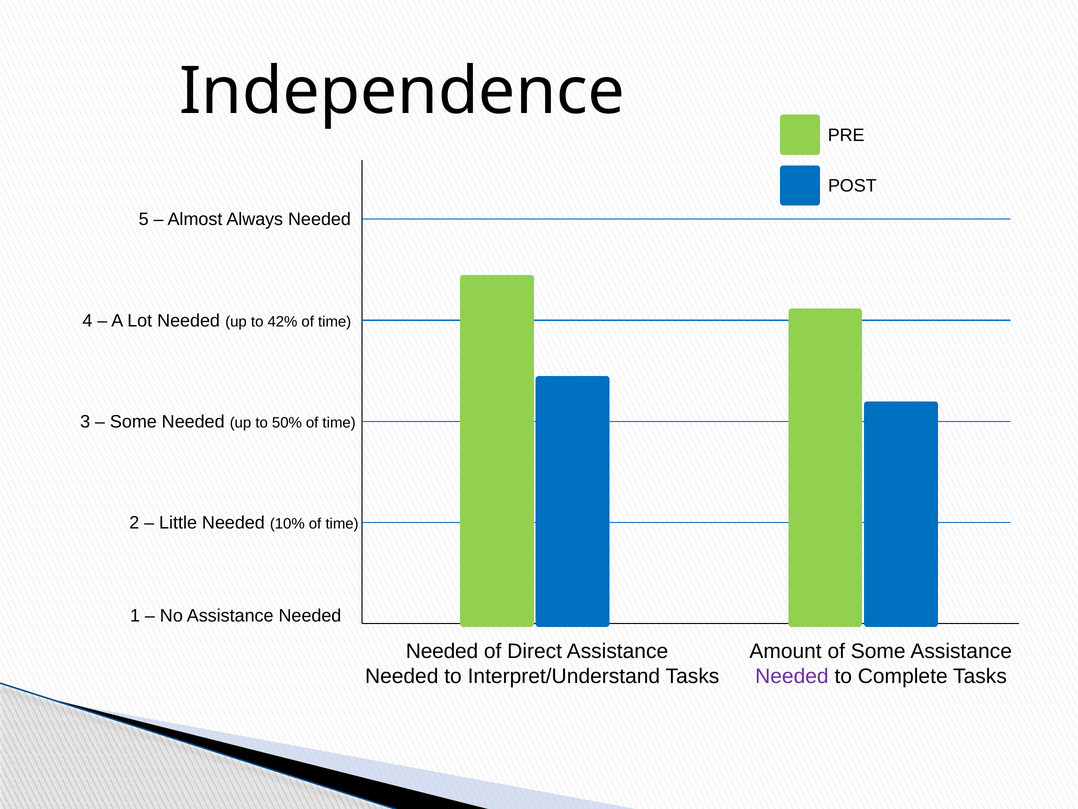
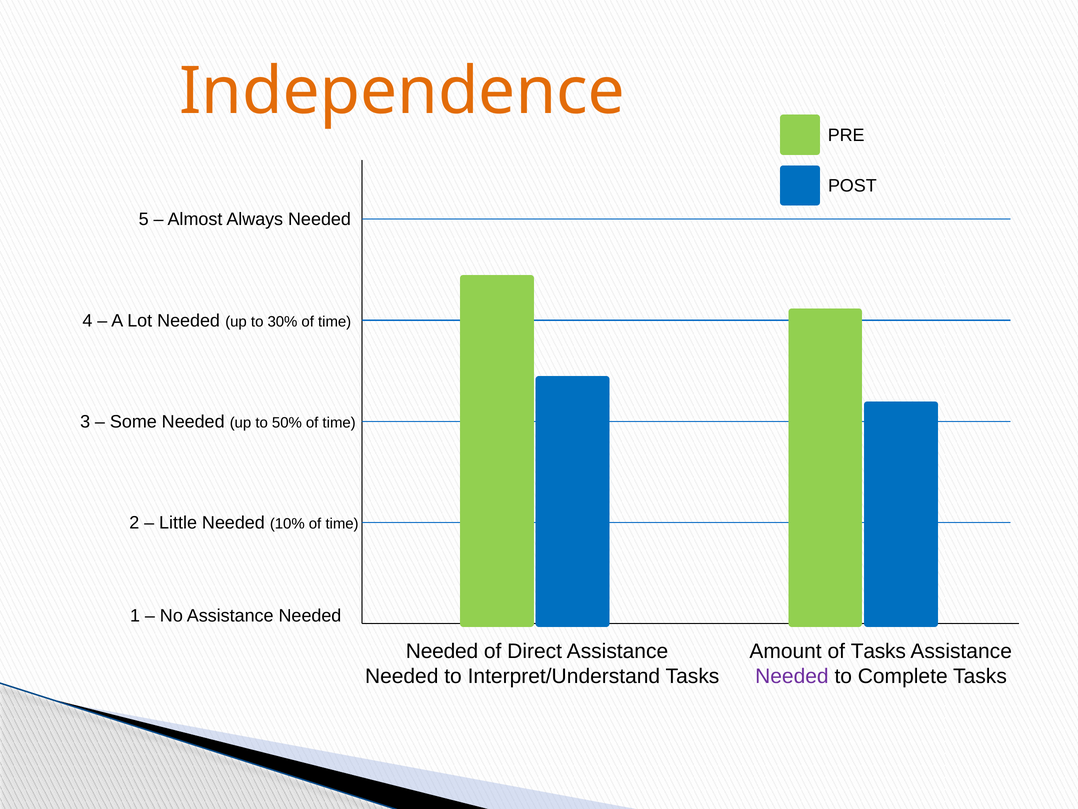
Independence colour: black -> orange
42%: 42% -> 30%
of Some: Some -> Tasks
